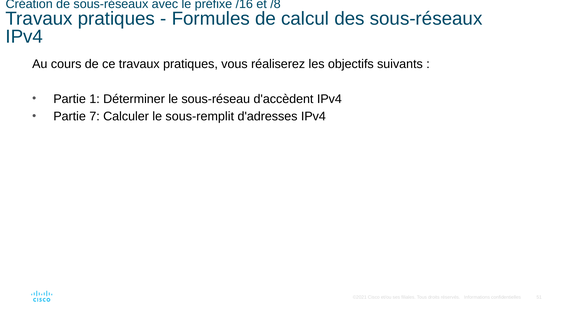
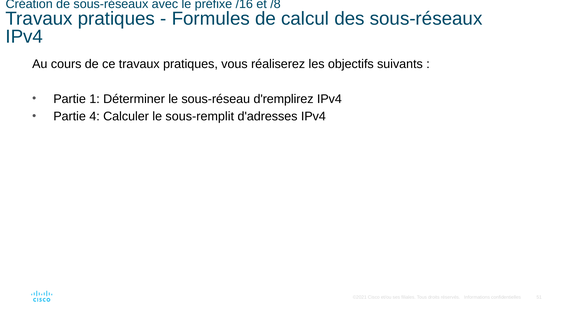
d'accèdent: d'accèdent -> d'remplirez
7: 7 -> 4
